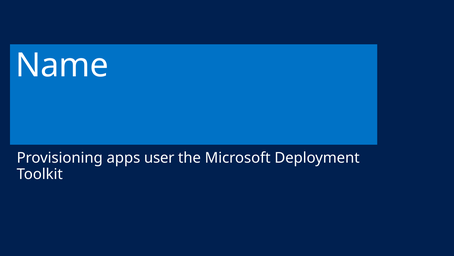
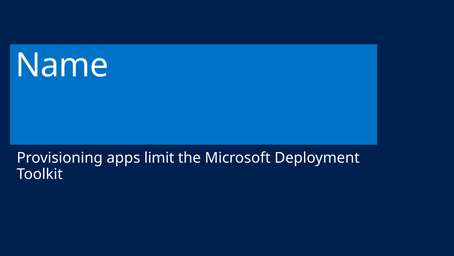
user: user -> limit
